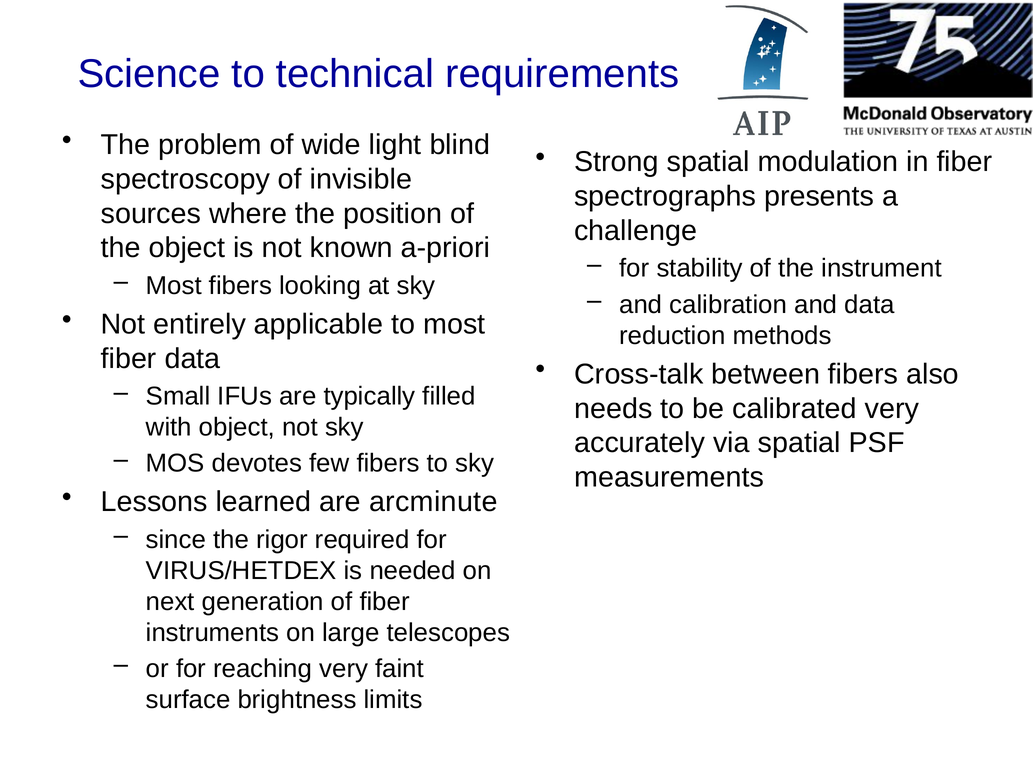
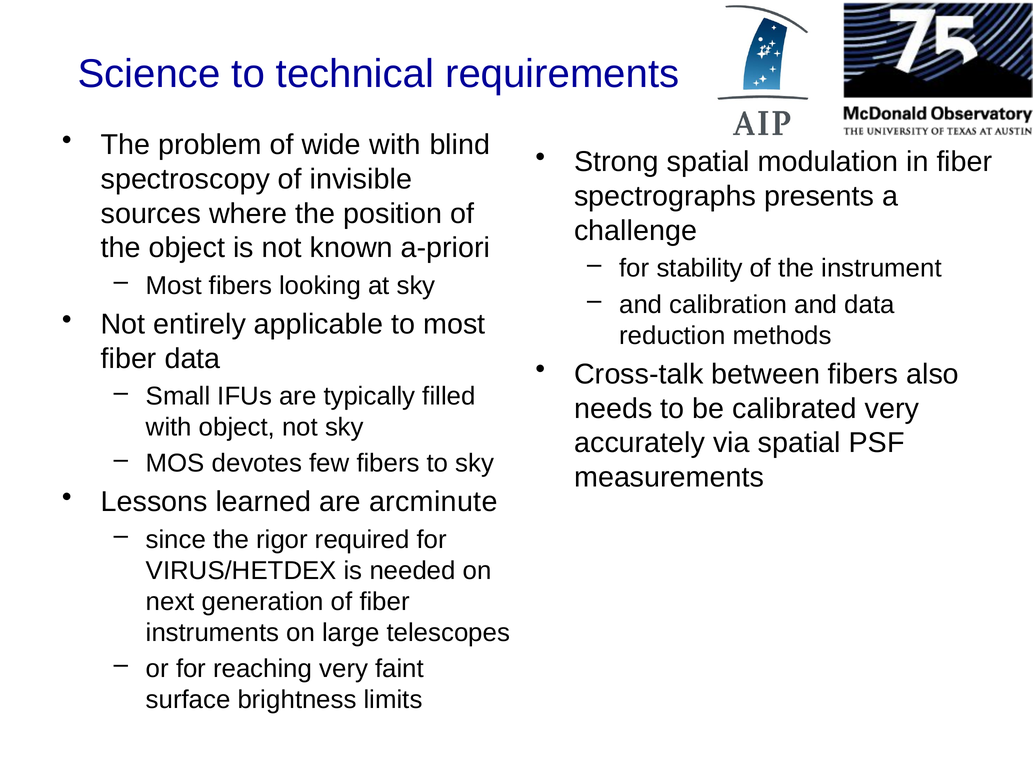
wide light: light -> with
